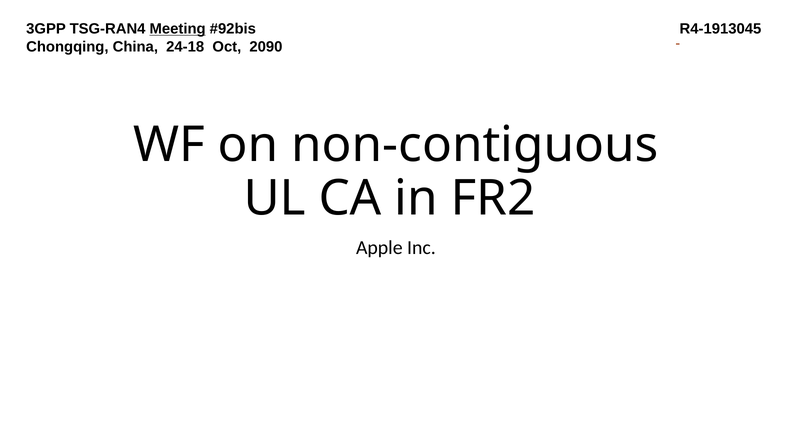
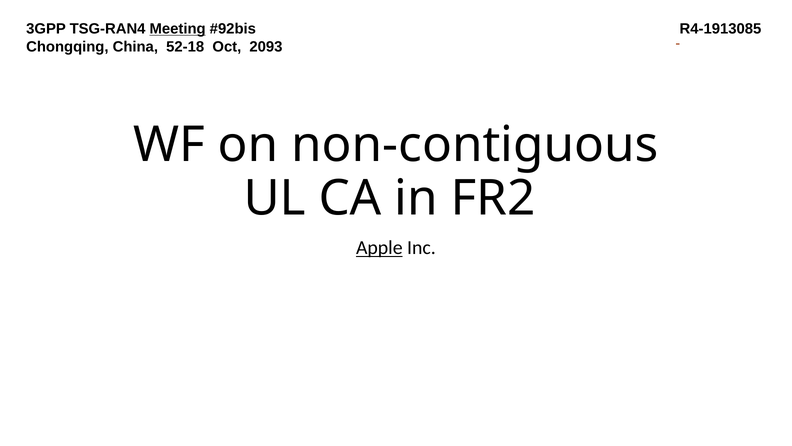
R4-1913045: R4-1913045 -> R4-1913085
24-18: 24-18 -> 52-18
2090: 2090 -> 2093
Apple underline: none -> present
